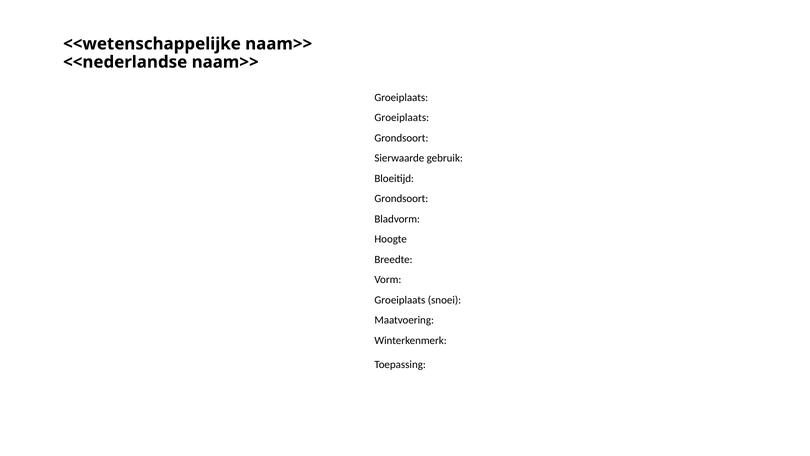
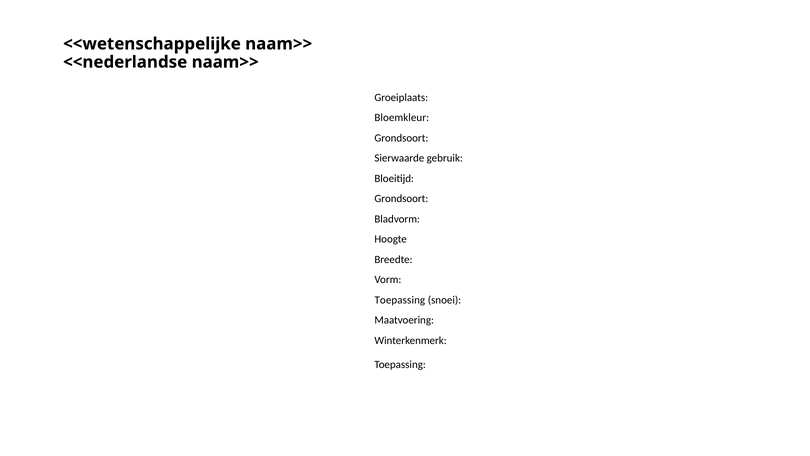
Groeiplaats at (402, 118): Groeiplaats -> Bloemkleur
Groeiplaats at (400, 300): Groeiplaats -> Toepassing
